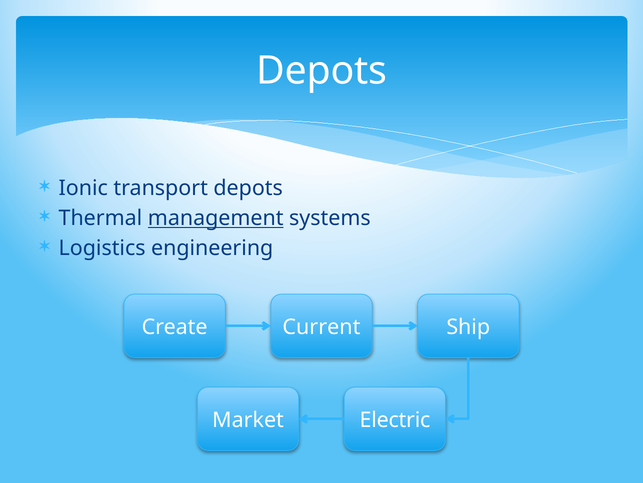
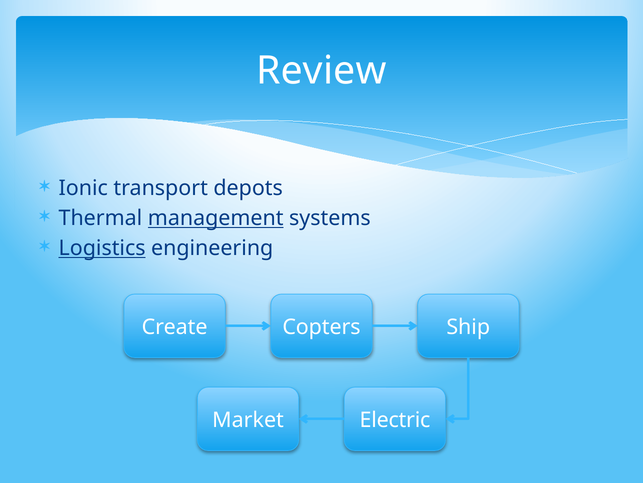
Depots at (322, 71): Depots -> Review
Logistics underline: none -> present
Current: Current -> Copters
